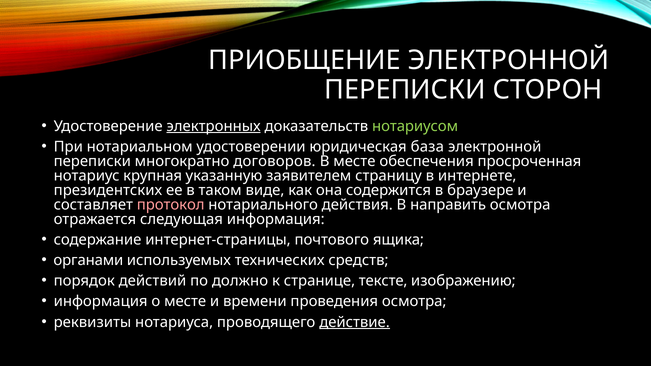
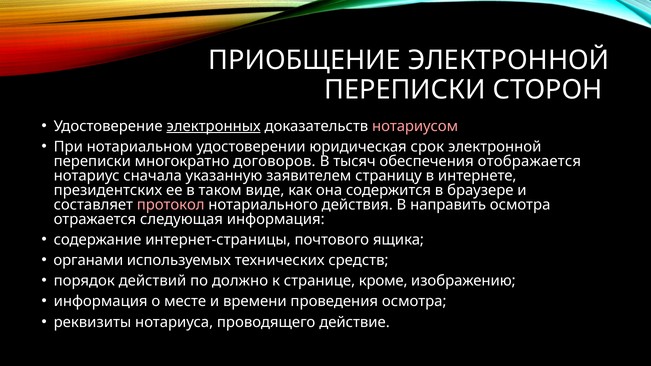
нотариусом colour: light green -> pink
база: база -> срок
В месте: месте -> тысяч
просроченная: просроченная -> отображается
крупная: крупная -> сначала
тексте: тексте -> кроме
действие underline: present -> none
